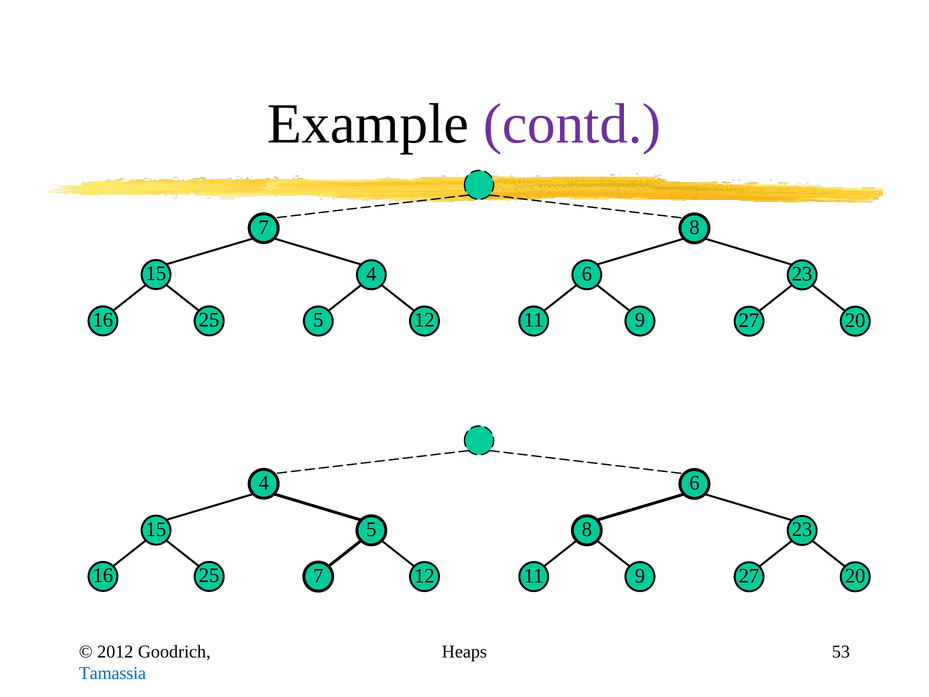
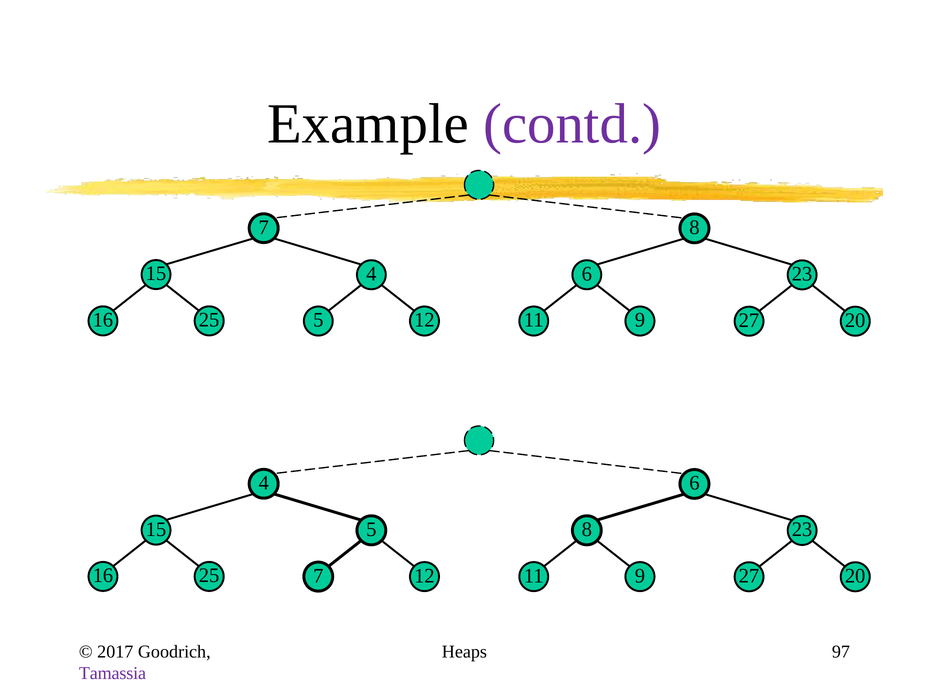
2012: 2012 -> 2017
53: 53 -> 97
Tamassia colour: blue -> purple
